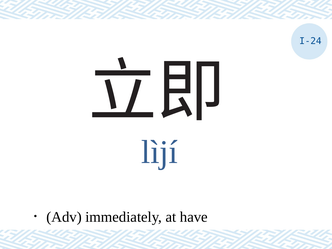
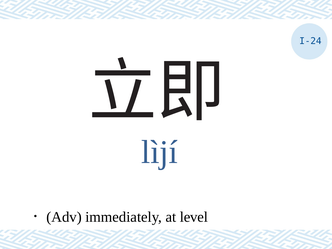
have: have -> level
